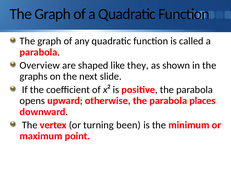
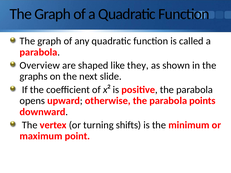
places: places -> points
been: been -> shifts
